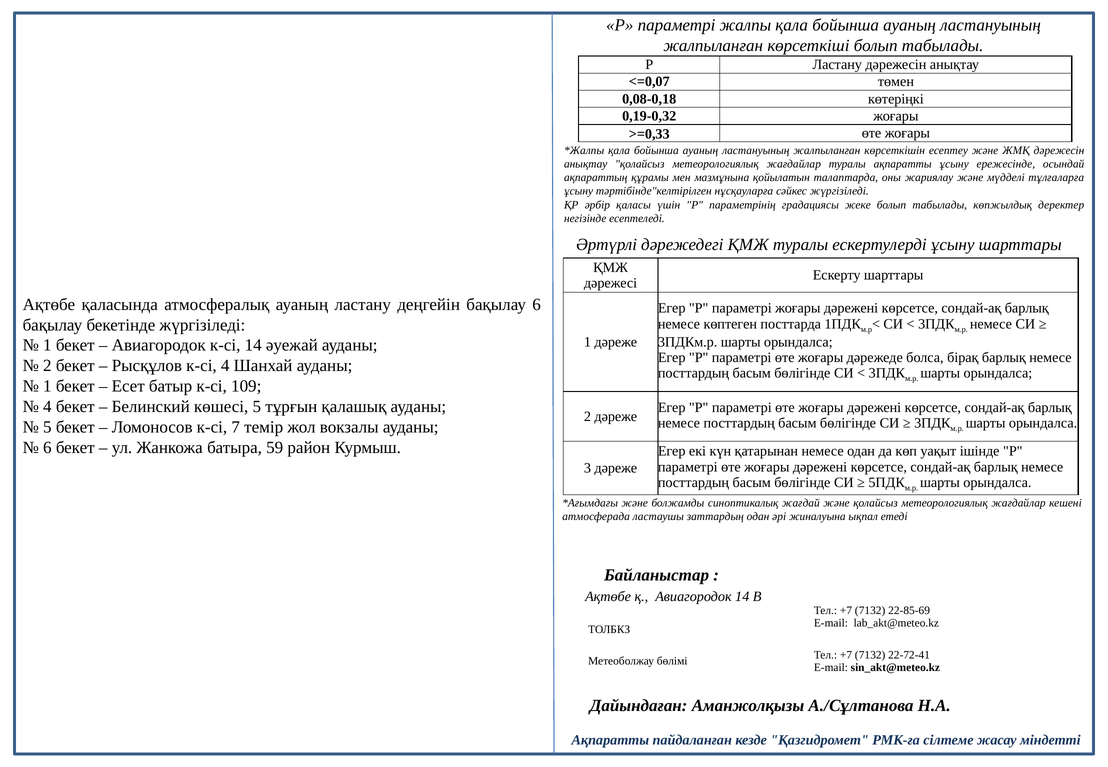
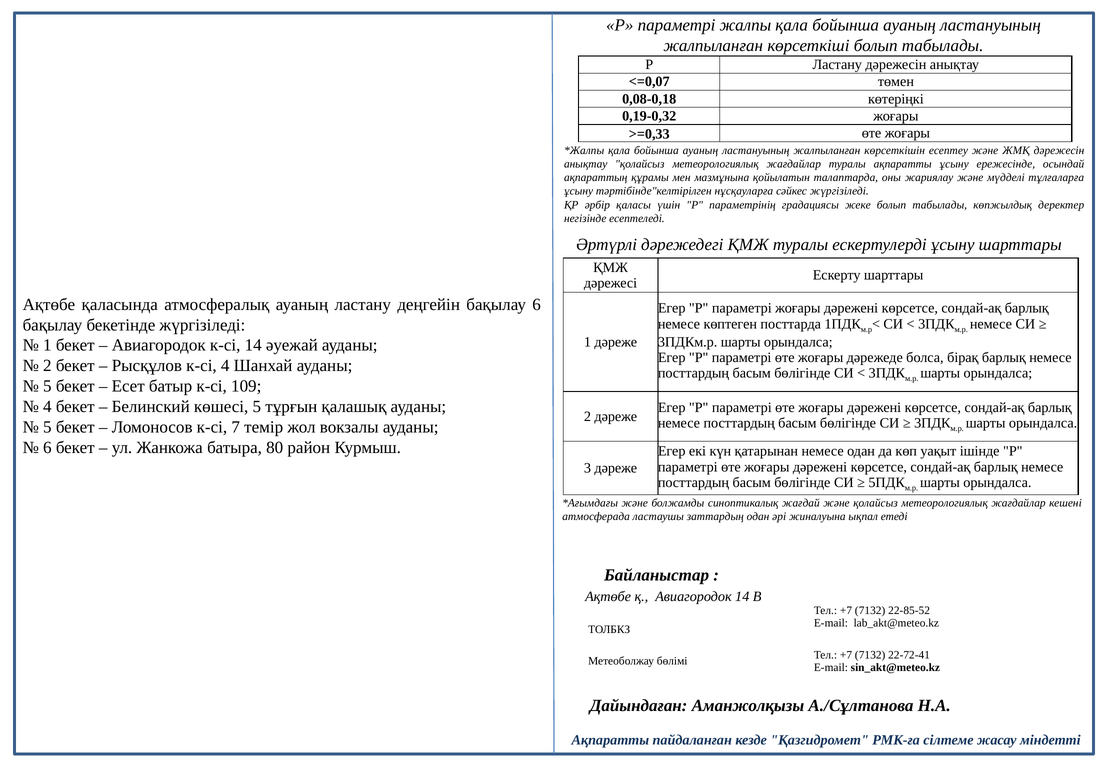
1 at (47, 386): 1 -> 5
59: 59 -> 80
22-85-69: 22-85-69 -> 22-85-52
